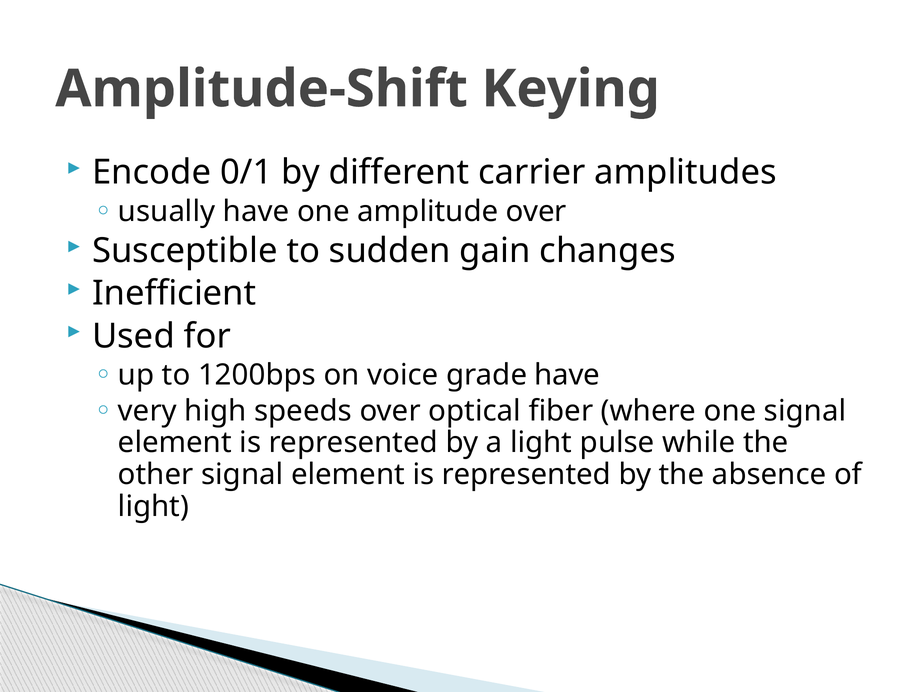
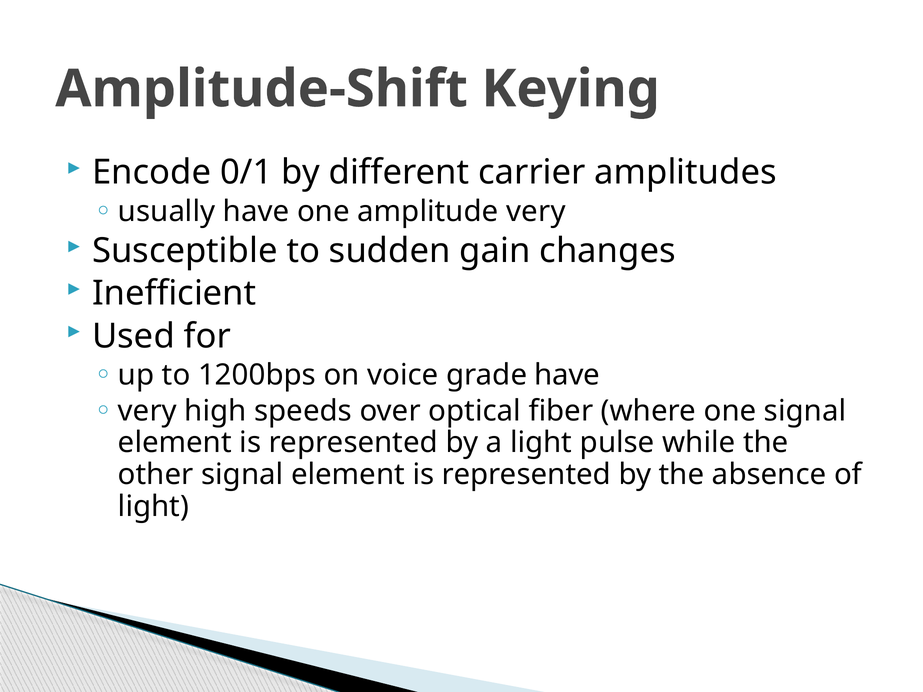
amplitude over: over -> very
